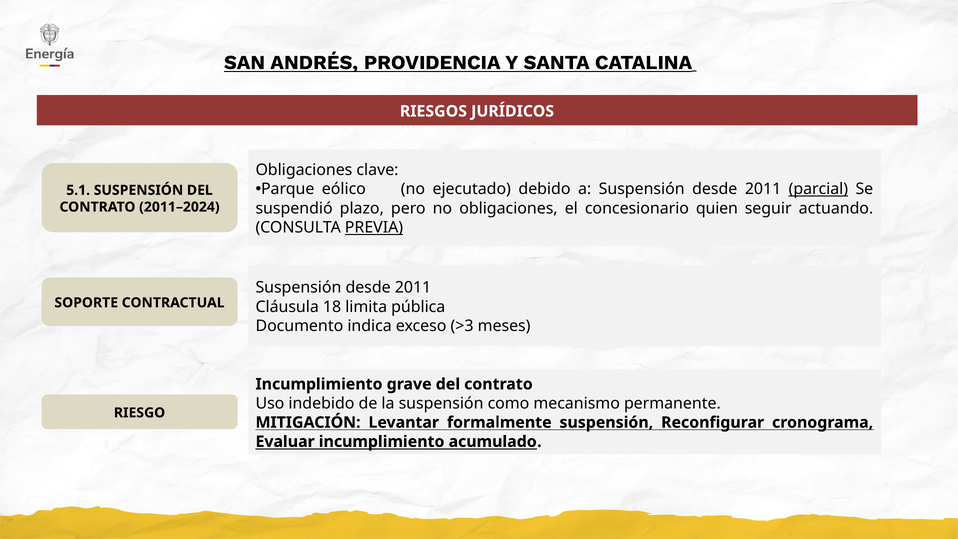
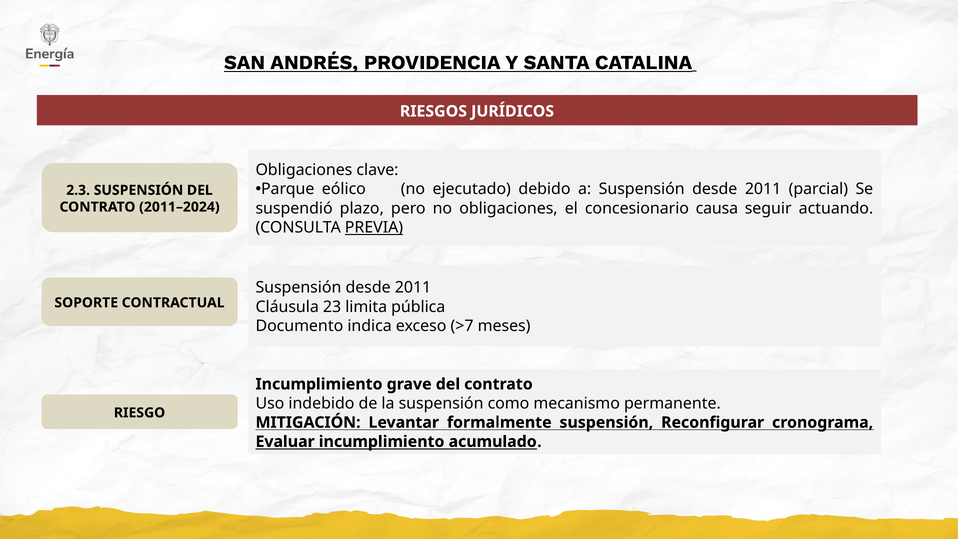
parcial underline: present -> none
5.1: 5.1 -> 2.3
quien: quien -> causa
18: 18 -> 23
>3: >3 -> >7
